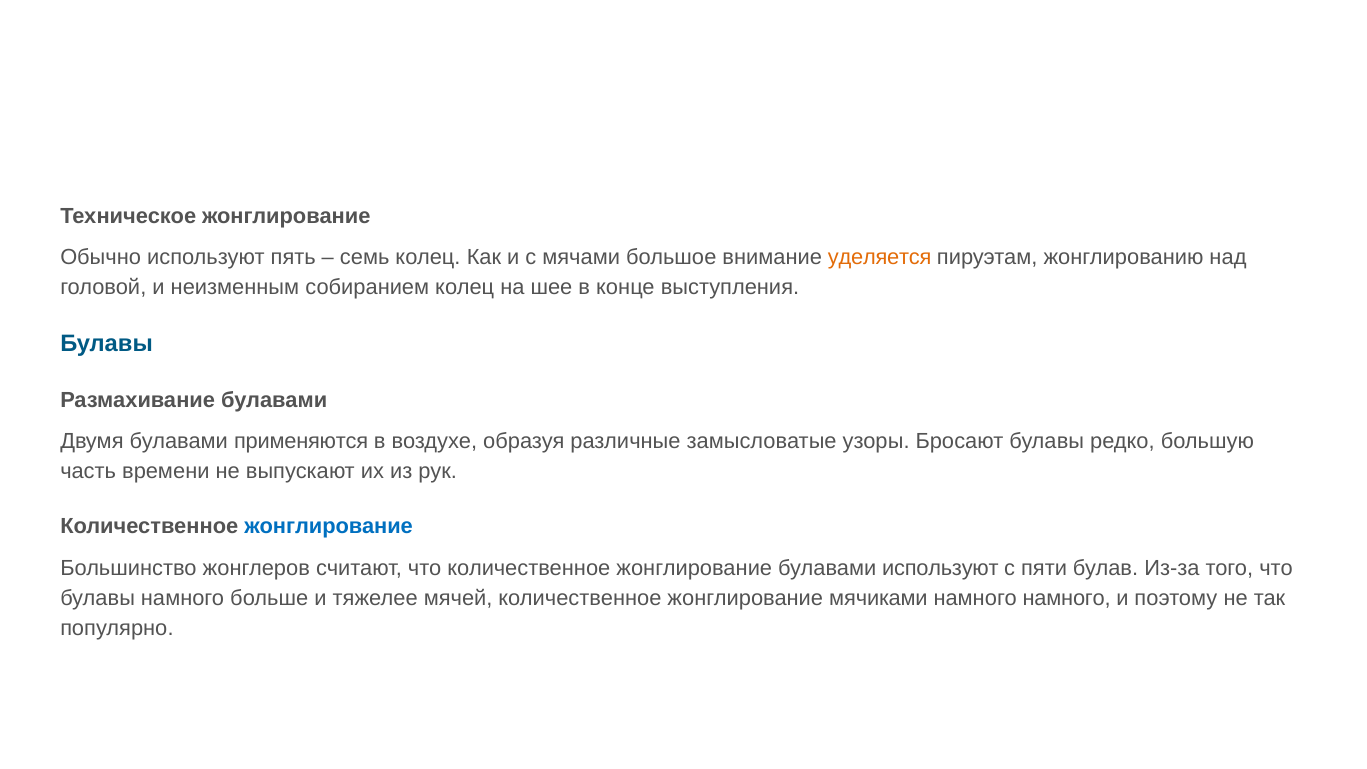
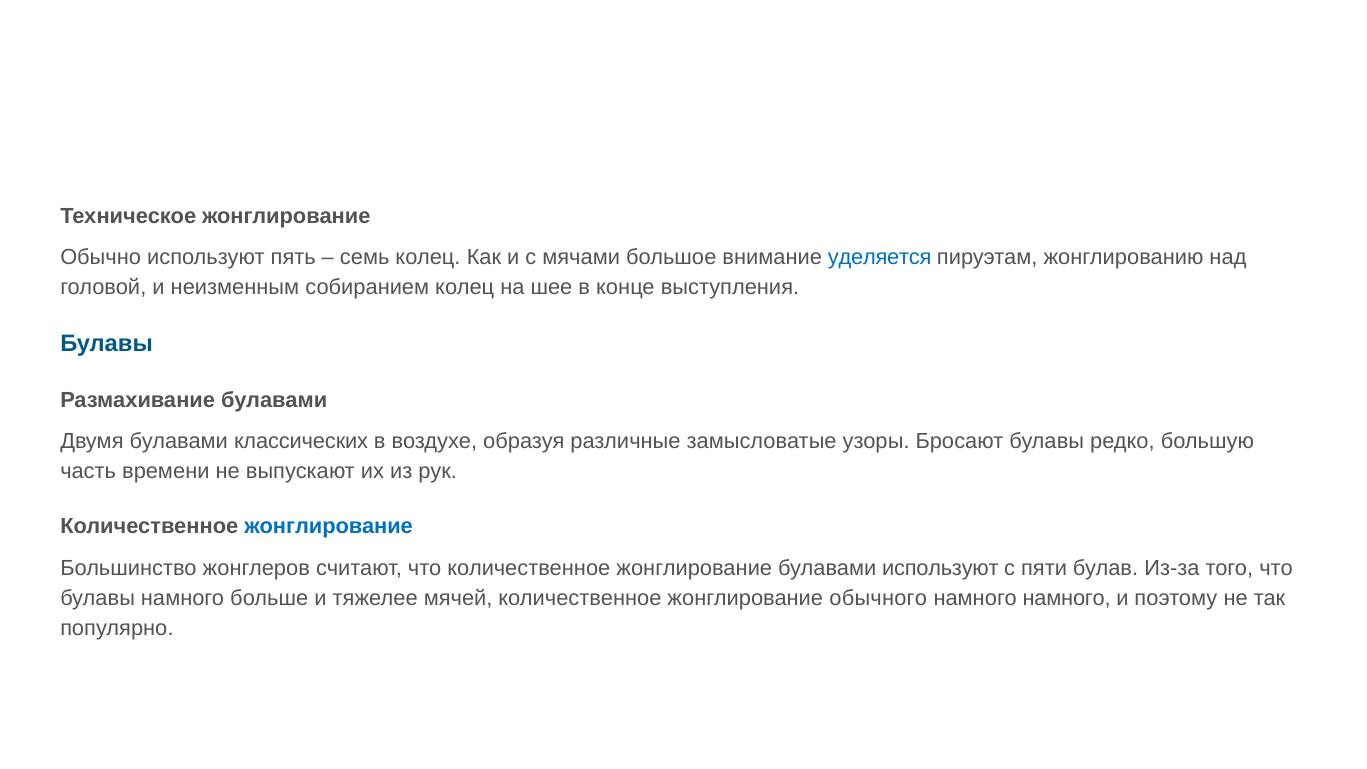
уделяется colour: orange -> blue
применяются: применяются -> классических
мячиками: мячиками -> обычного
